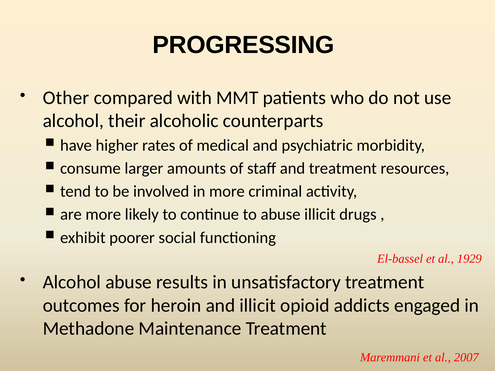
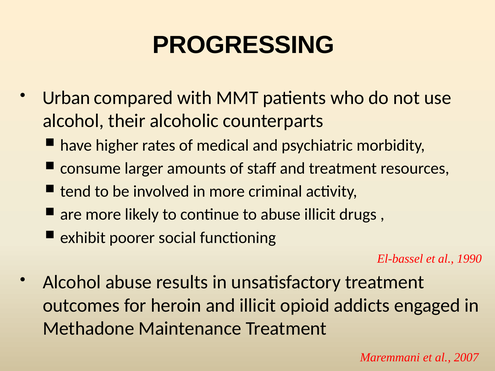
Other: Other -> Urban
1929: 1929 -> 1990
